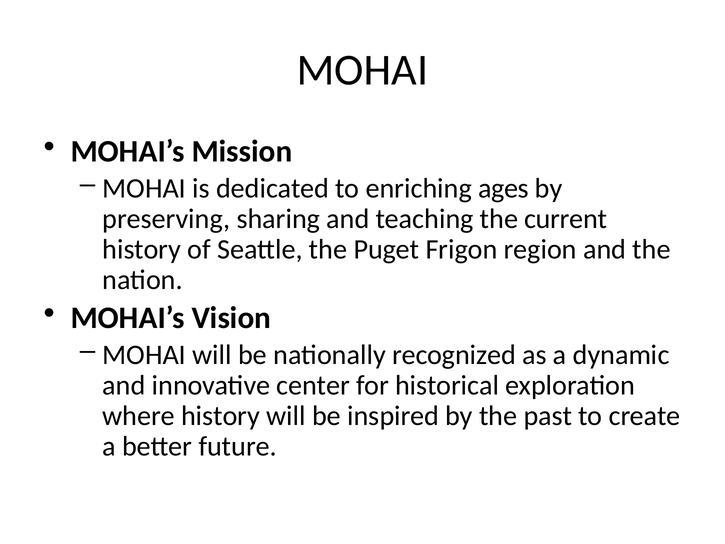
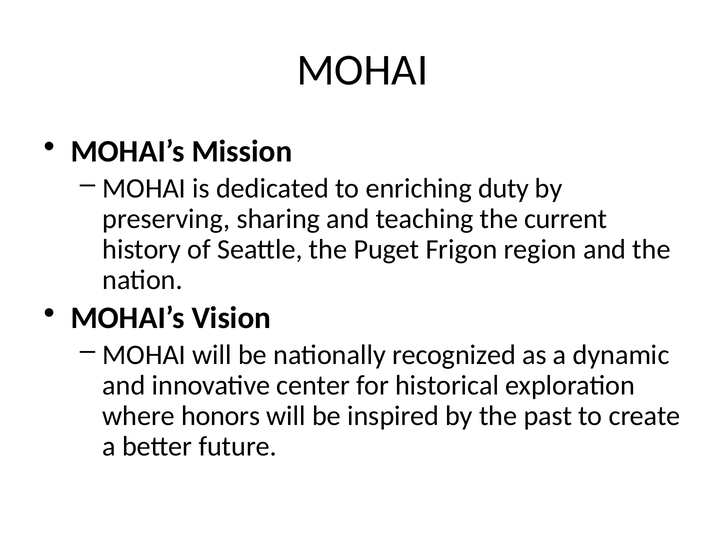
ages: ages -> duty
where history: history -> honors
